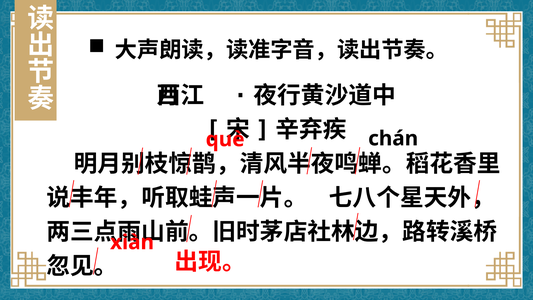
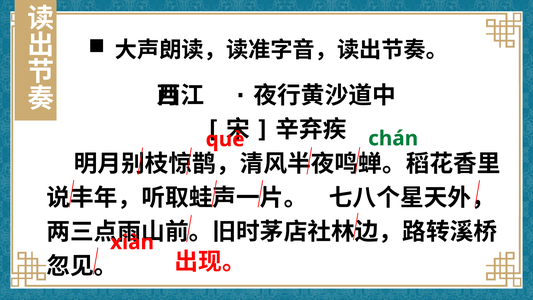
chán colour: black -> green
